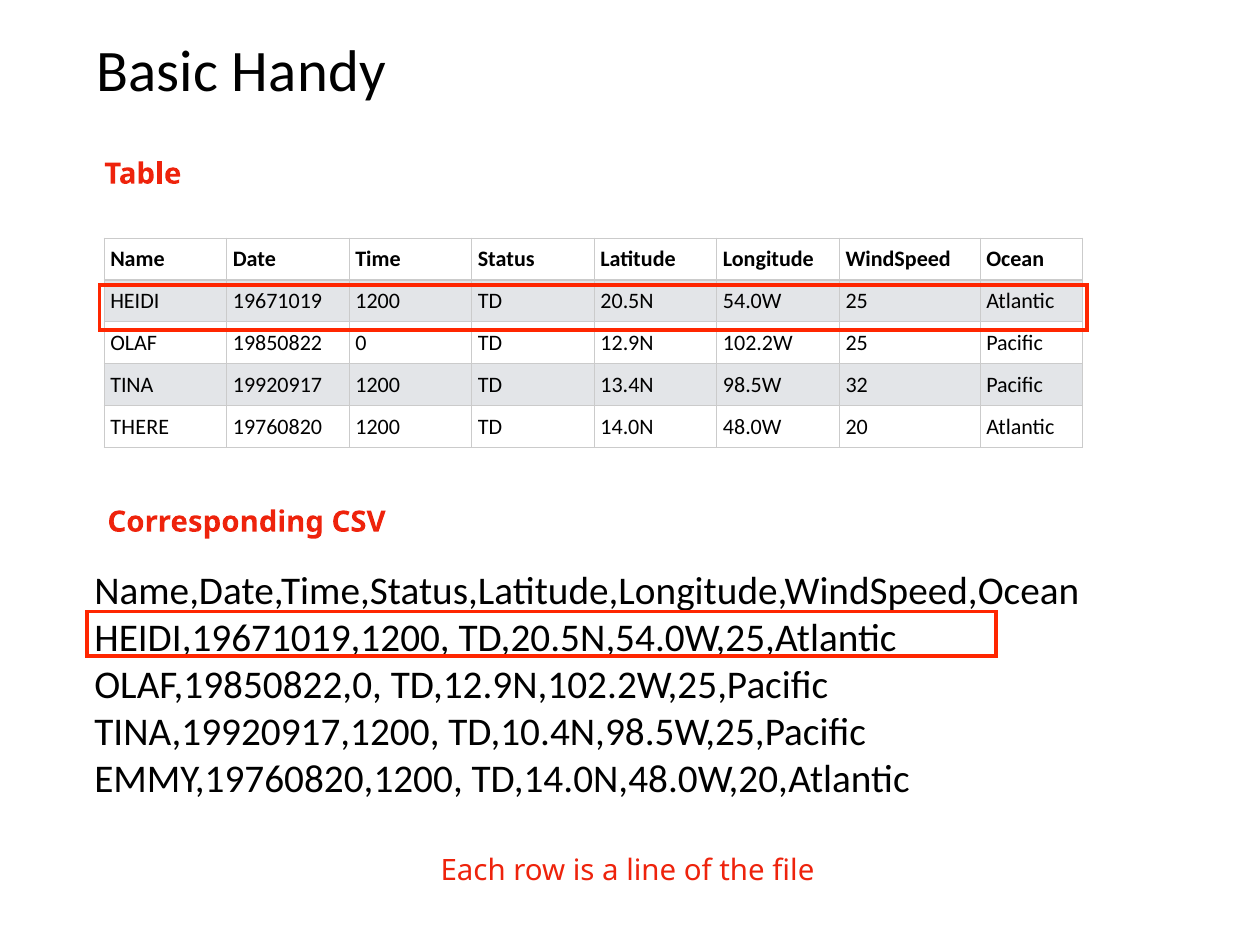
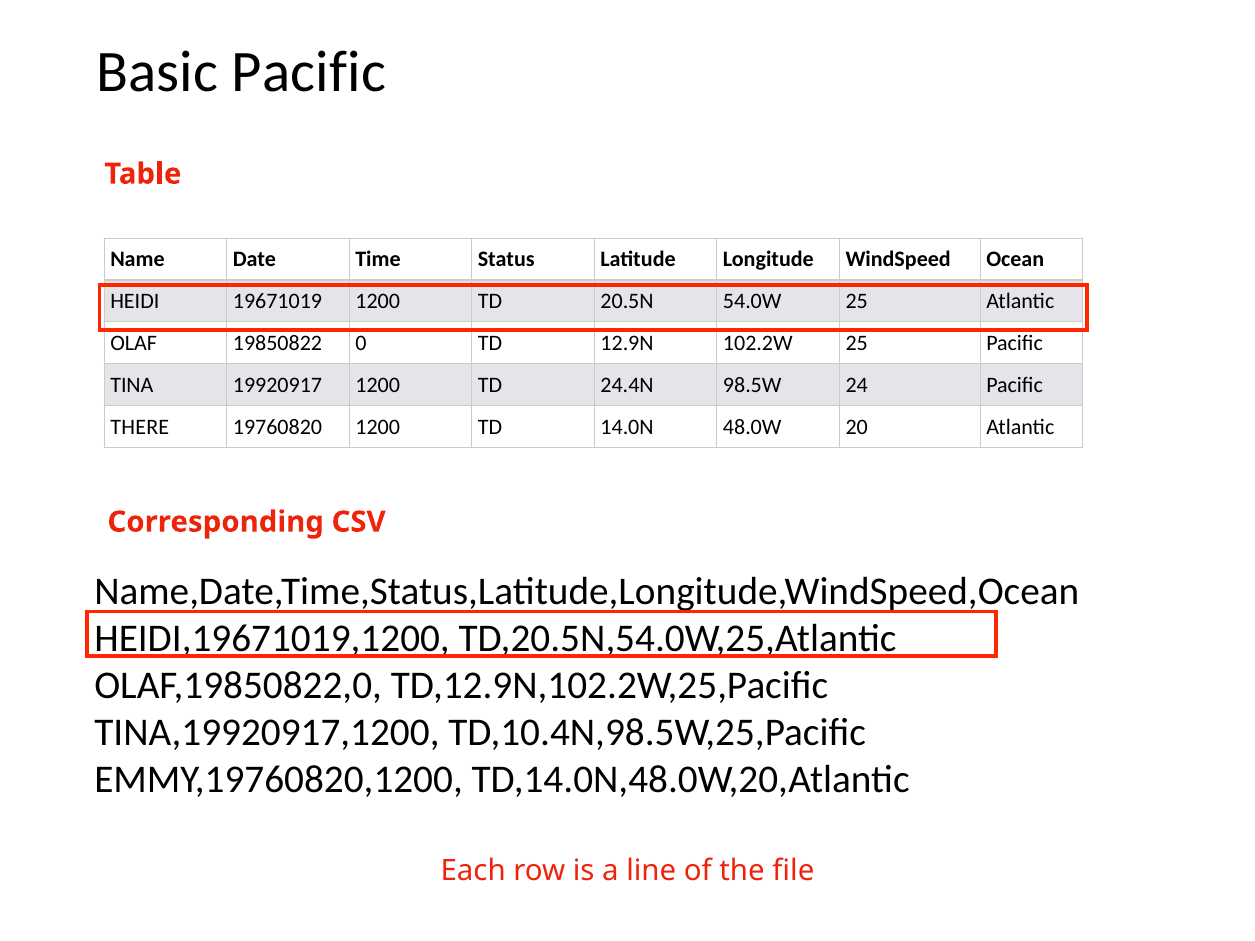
Basic Handy: Handy -> Pacific
13.4N: 13.4N -> 24.4N
32: 32 -> 24
